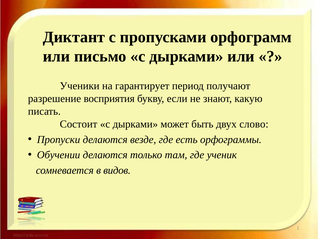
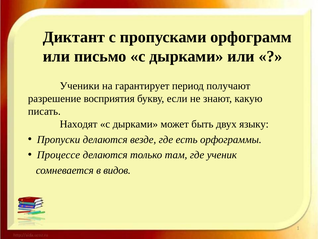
Состоит: Состоит -> Находят
слово: слово -> языку
Обучении: Обучении -> Процессе
